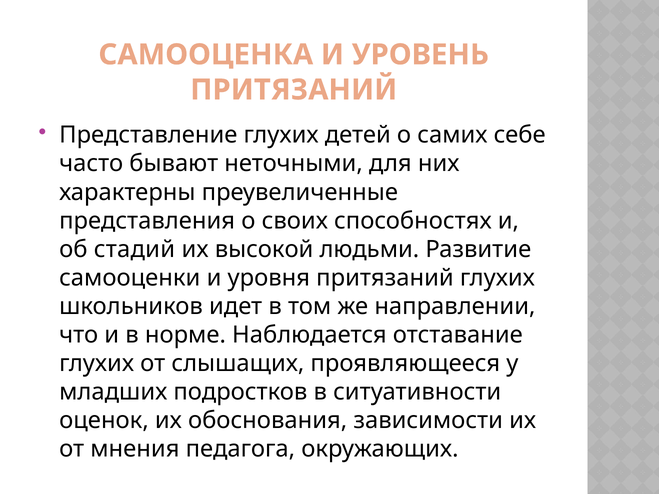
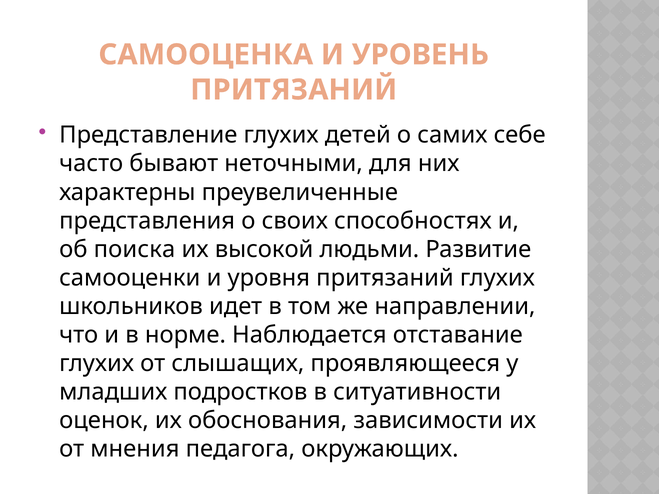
стадий: стадий -> поиска
